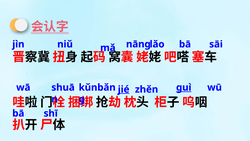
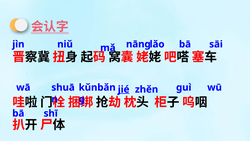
guì underline: present -> none
